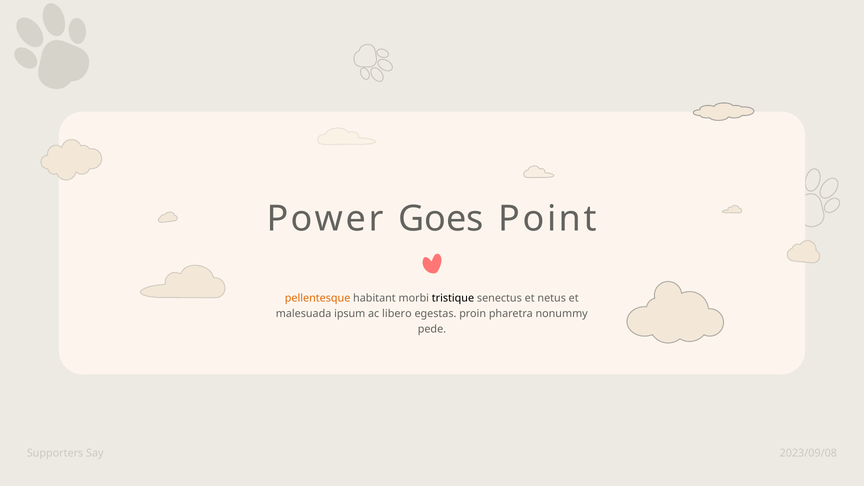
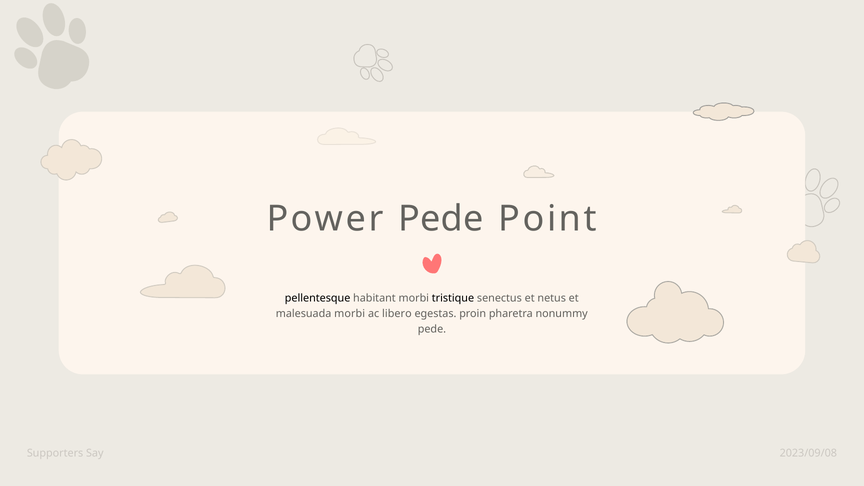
Power Goes: Goes -> Pede
pellentesque colour: orange -> black
malesuada ipsum: ipsum -> morbi
